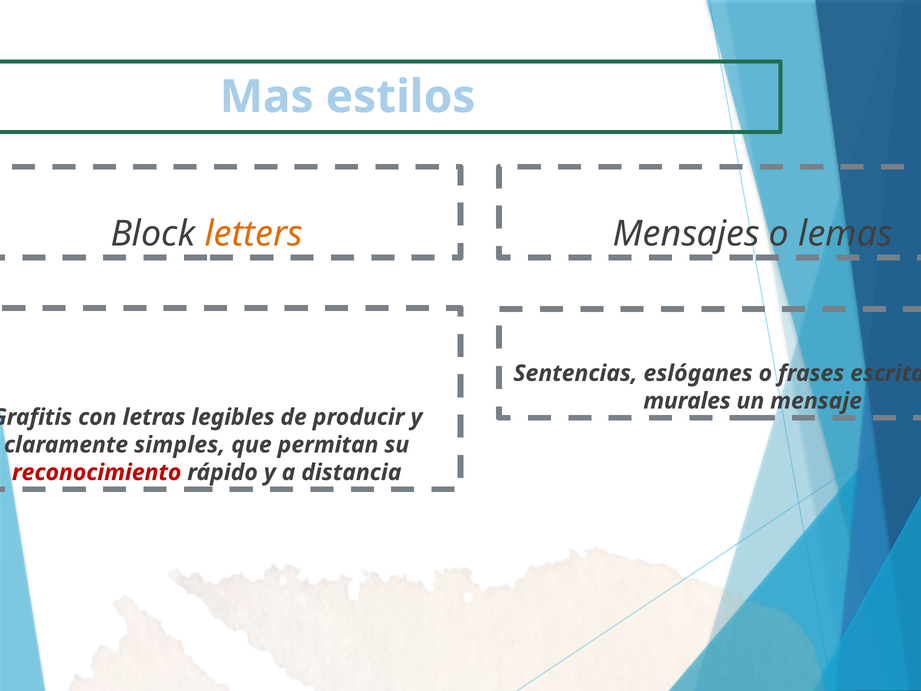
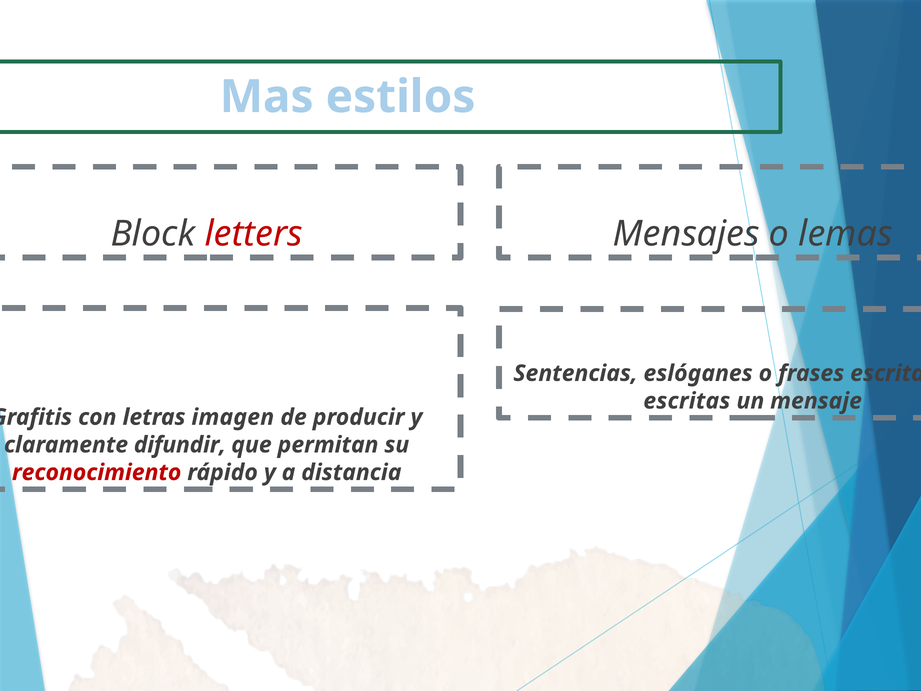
letters colour: orange -> red
murales at (687, 401): murales -> escritas
legibles: legibles -> imagen
simples: simples -> difundir
